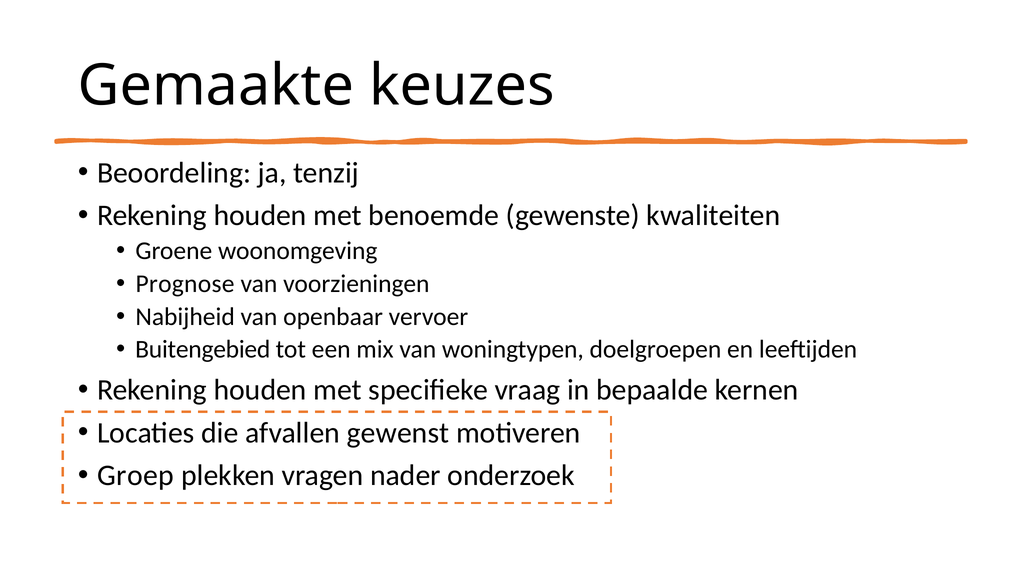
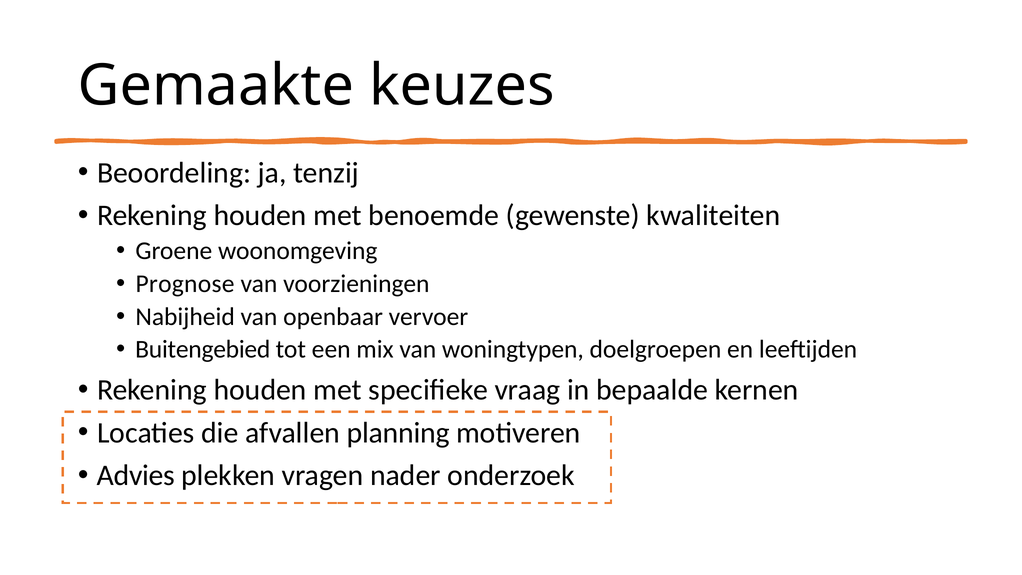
gewenst: gewenst -> planning
Groep: Groep -> Advies
